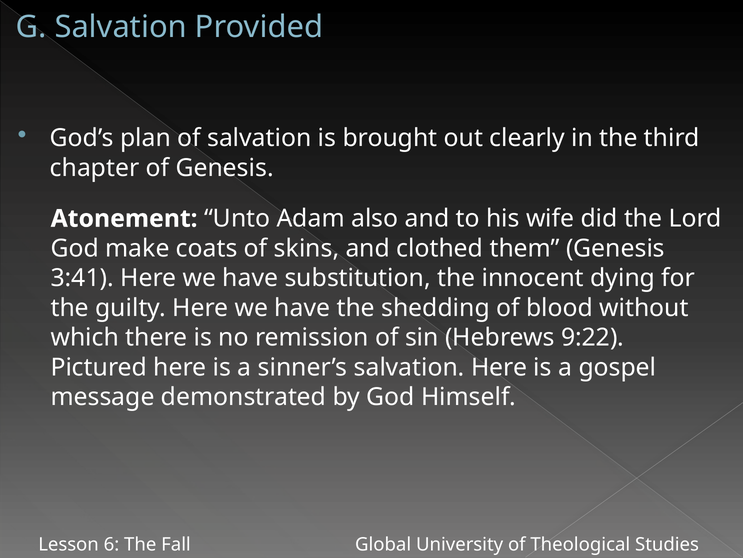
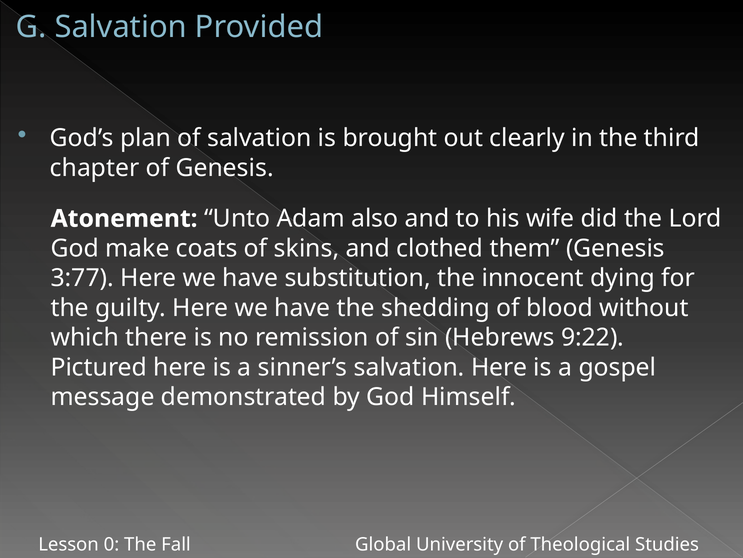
3:41: 3:41 -> 3:77
6: 6 -> 0
